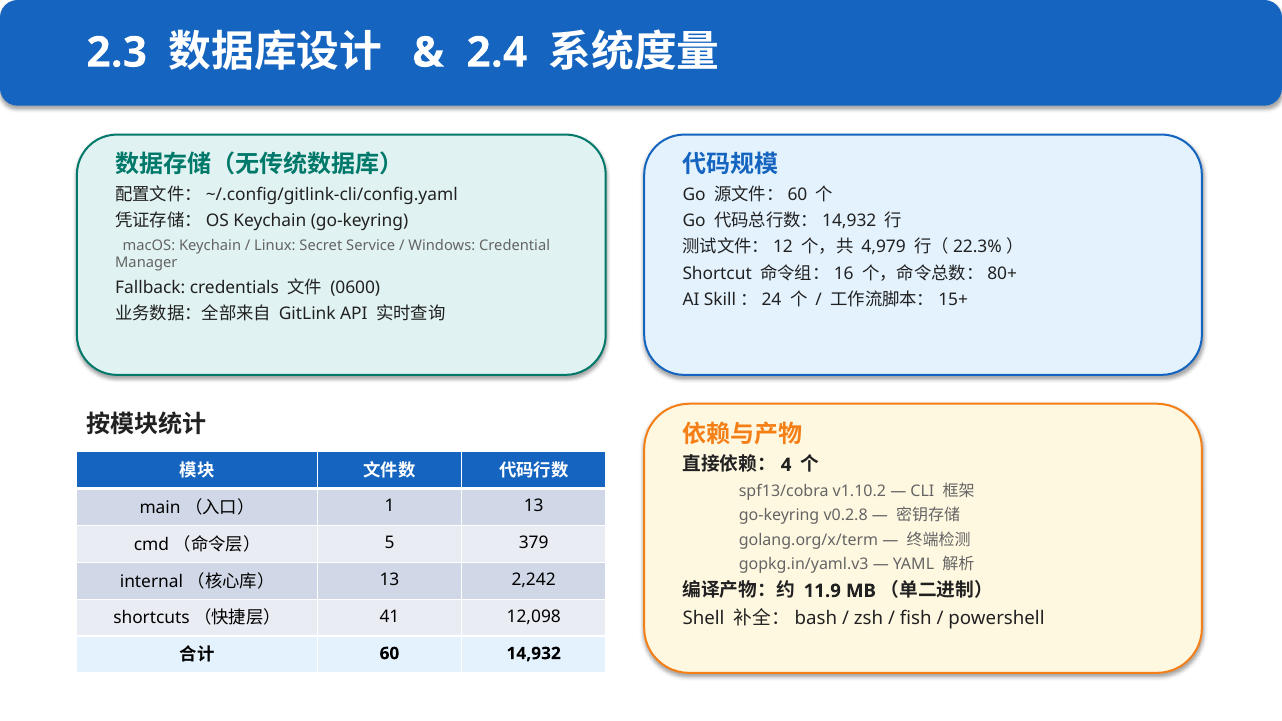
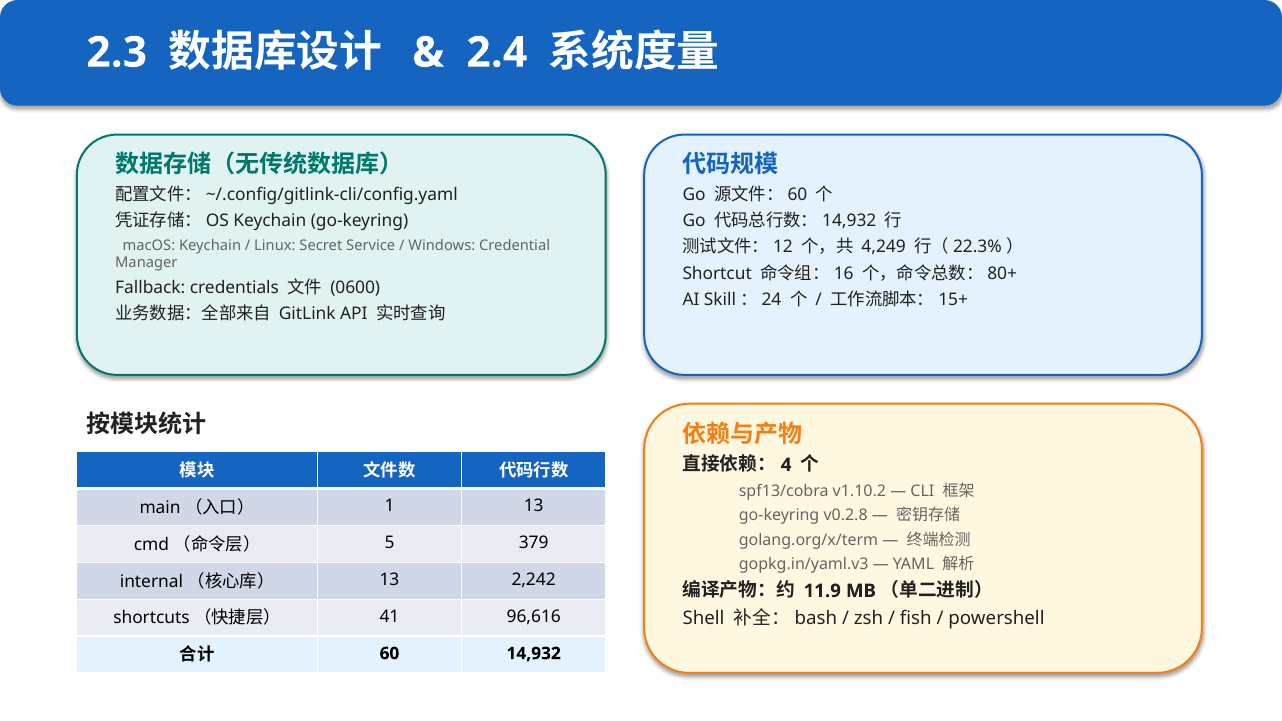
4,979: 4,979 -> 4,249
12,098: 12,098 -> 96,616
